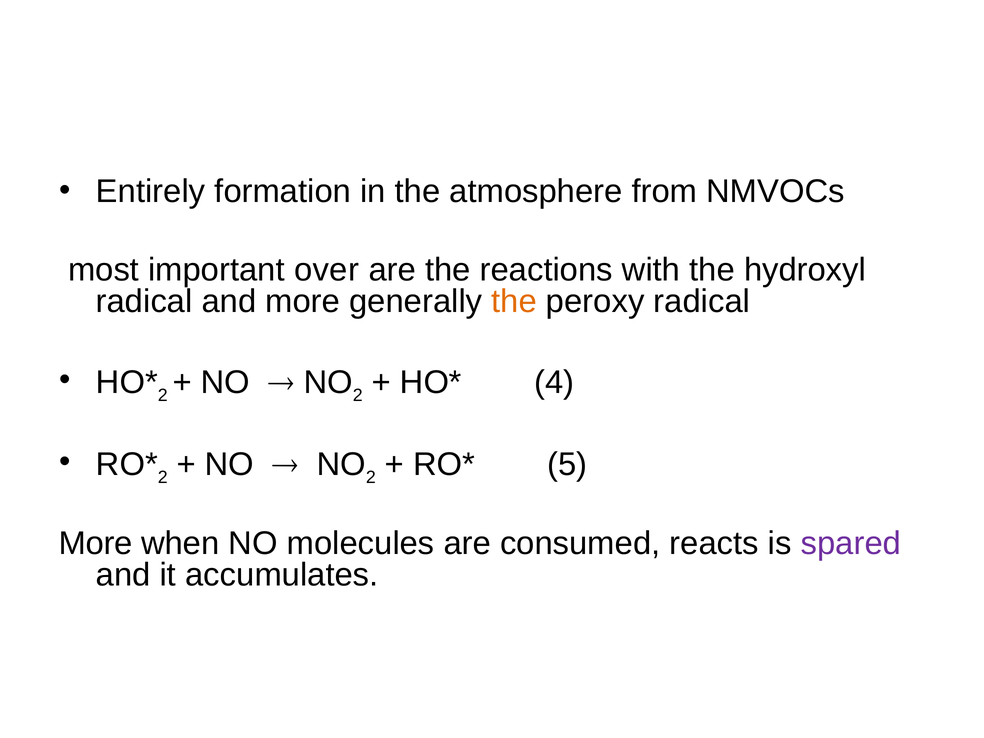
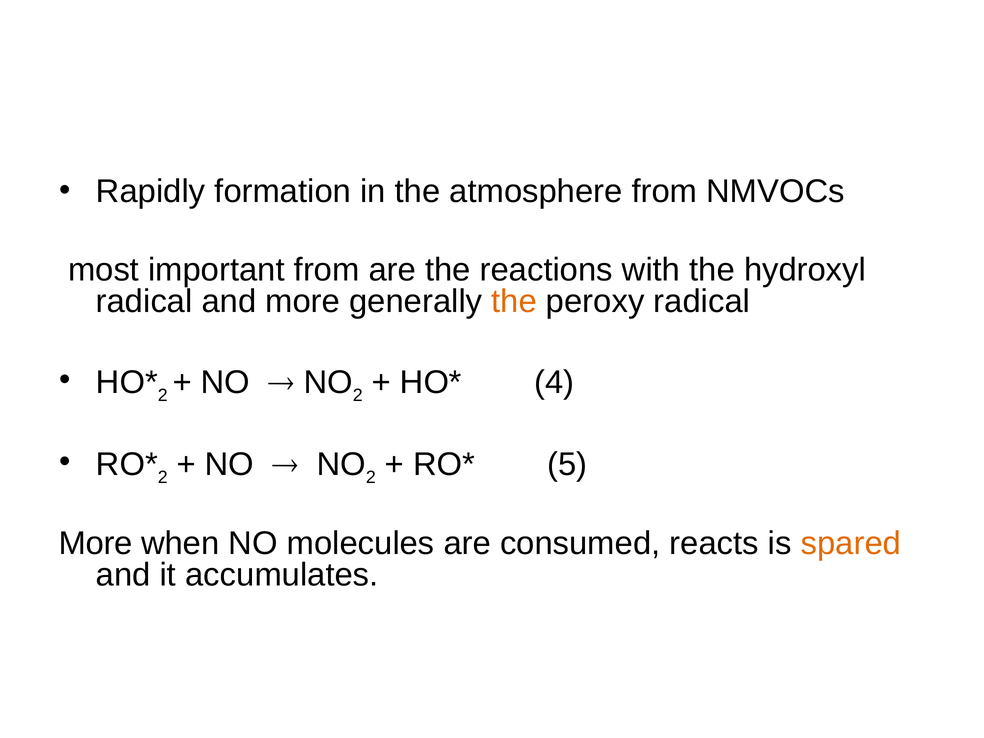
Entirely: Entirely -> Rapidly
important over: over -> from
spared colour: purple -> orange
